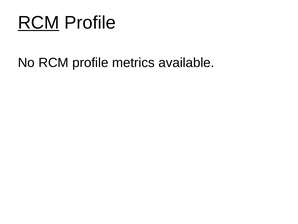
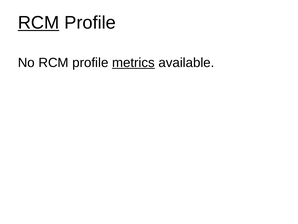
metrics underline: none -> present
